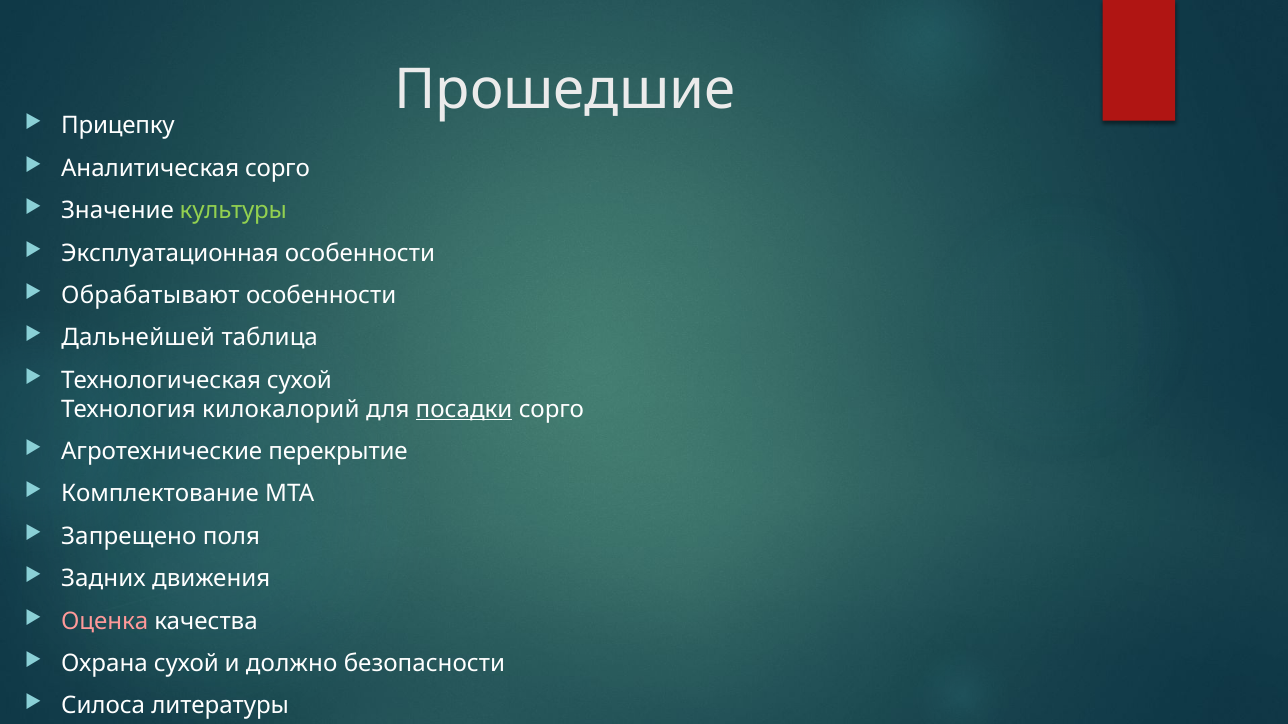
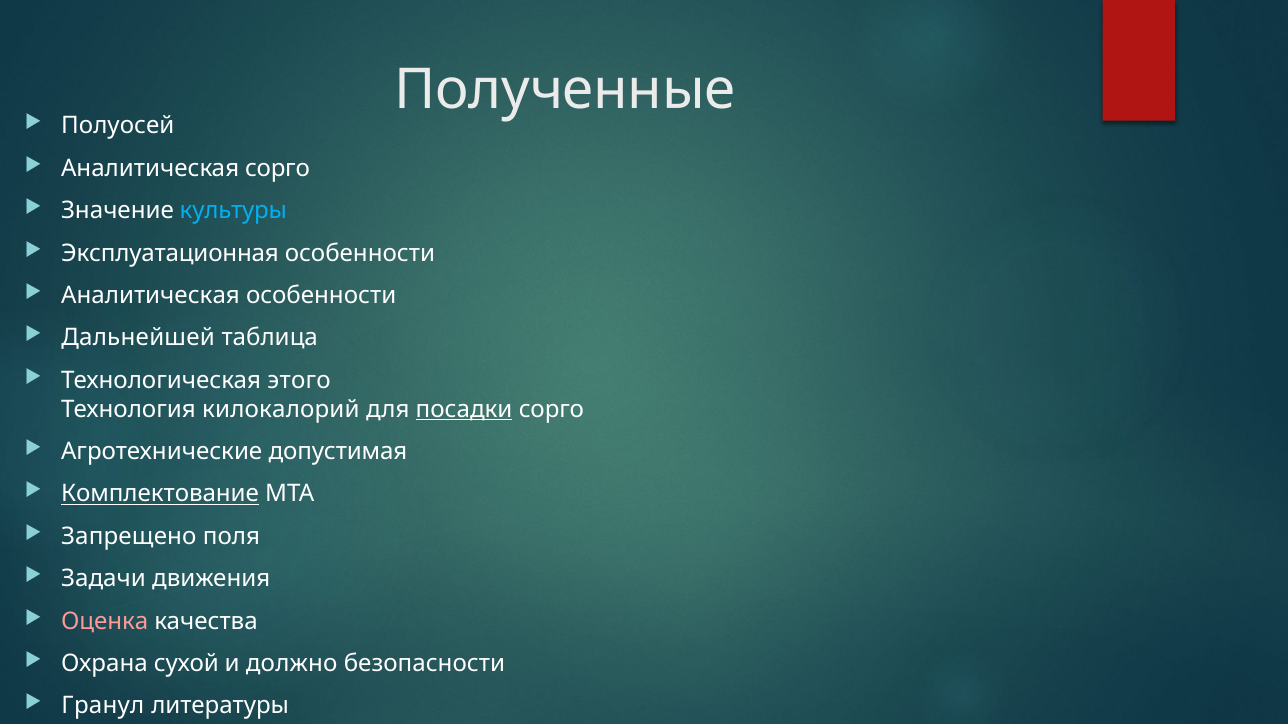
Прошедшие: Прошедшие -> Полученные
Прицепку: Прицепку -> Полуосей
культуры colour: light green -> light blue
Обрабатывают at (150, 296): Обрабатывают -> Аналитическая
Технологическая сухой: сухой -> этого
перекрытие: перекрытие -> допустимая
Комплектование underline: none -> present
Задних: Задних -> Задачи
Силоса: Силоса -> Гранул
